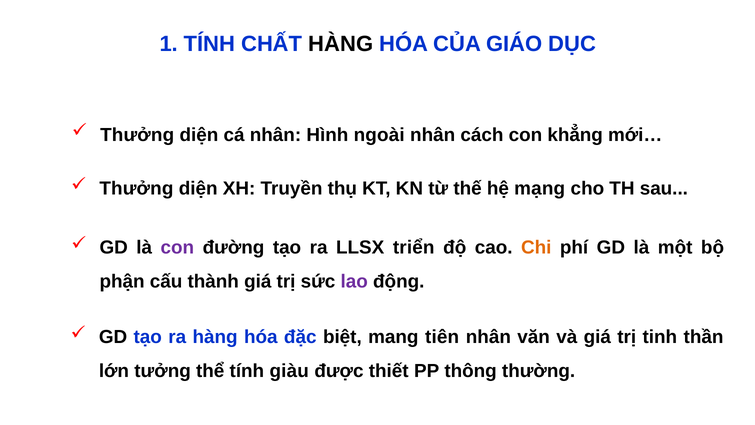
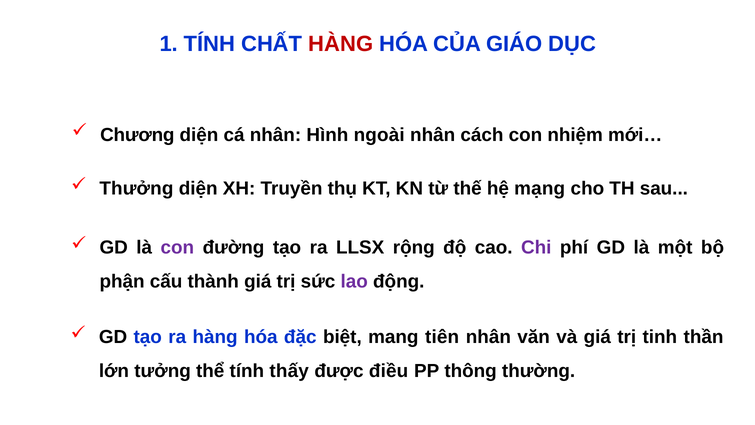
HÀNG at (341, 44) colour: black -> red
Thưởng at (137, 135): Thưởng -> Chương
khẳng: khẳng -> nhiệm
triển: triển -> rộng
Chi colour: orange -> purple
giàu: giàu -> thấy
thiết: thiết -> điều
